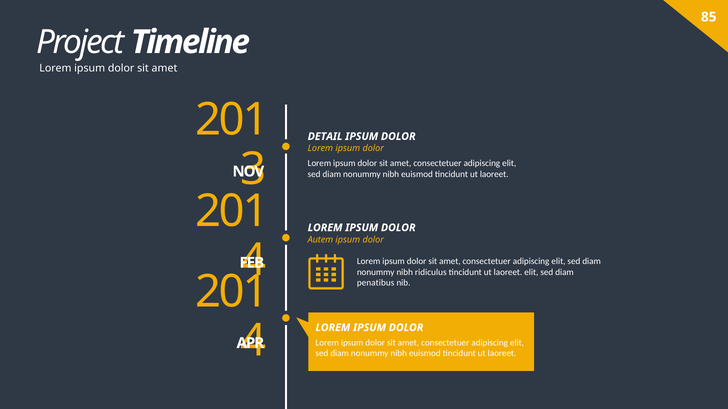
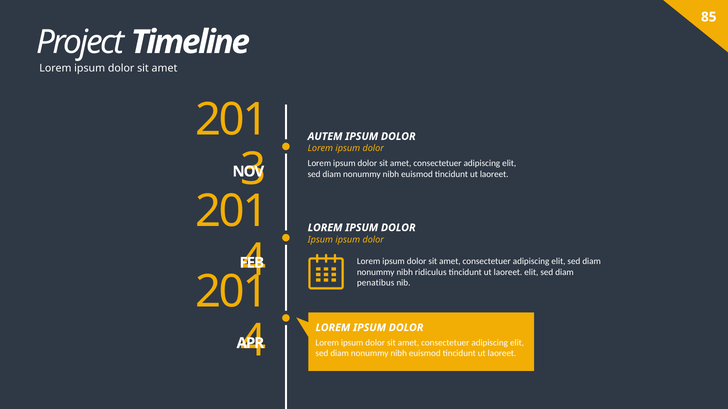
DETAIL: DETAIL -> AUTEM
Autem at (320, 240): Autem -> Ipsum
